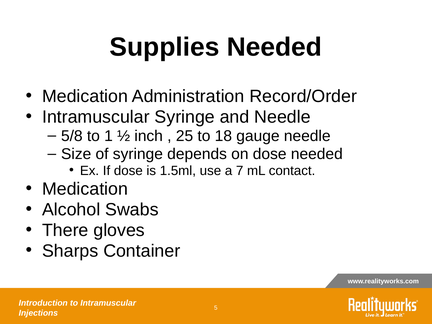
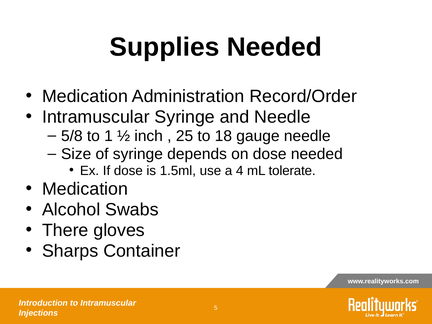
7: 7 -> 4
contact: contact -> tolerate
